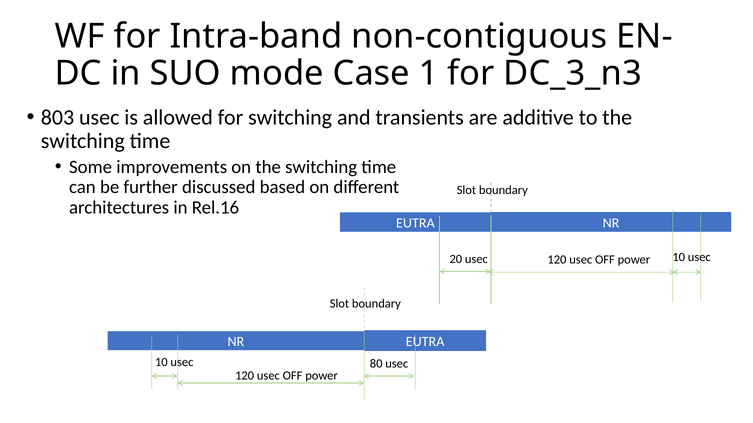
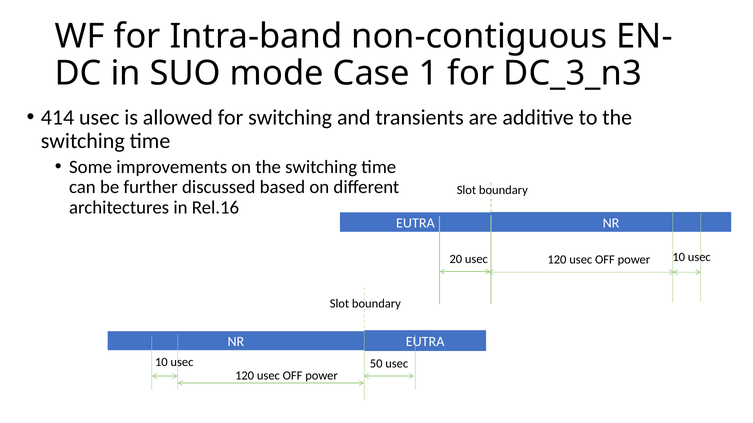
803: 803 -> 414
80: 80 -> 50
